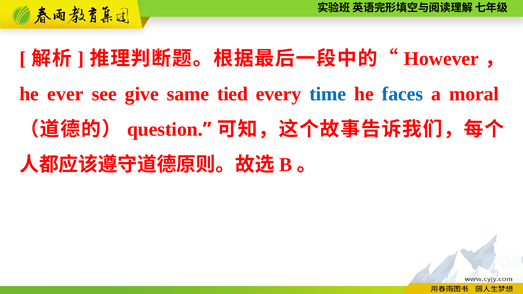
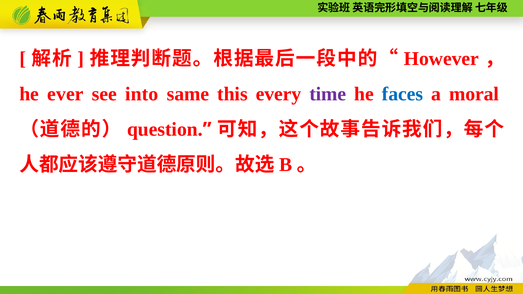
give: give -> into
tied: tied -> this
time colour: blue -> purple
